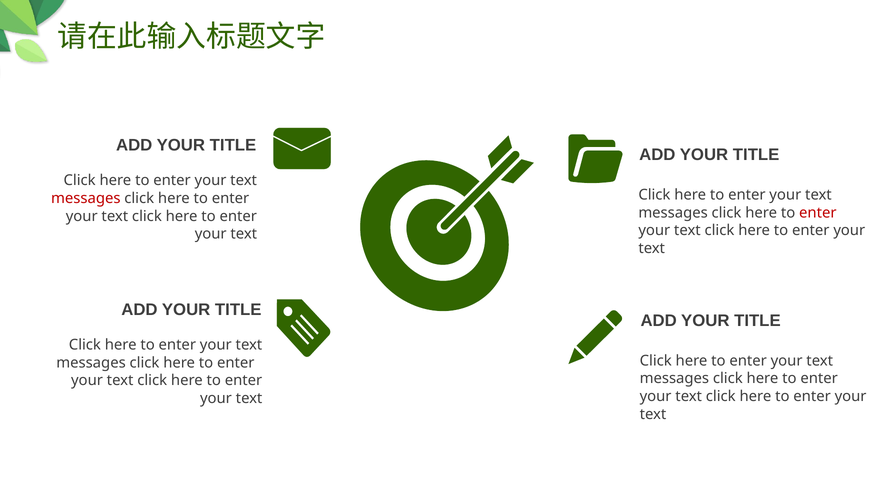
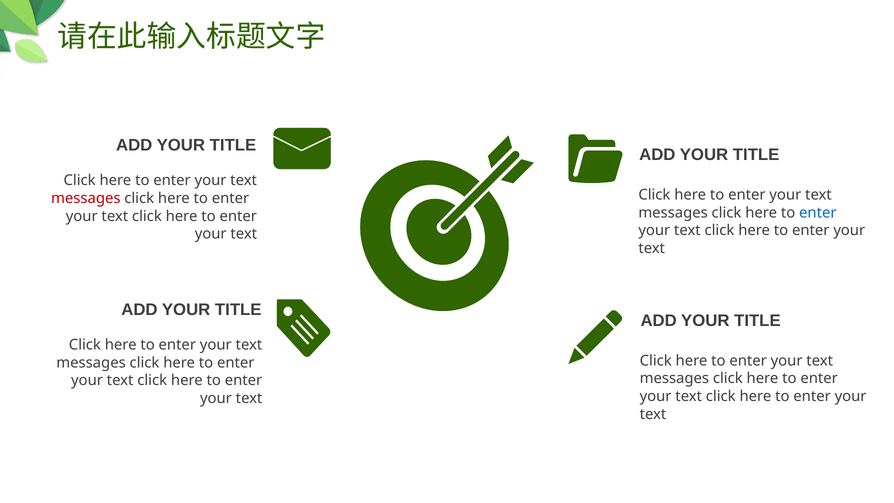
enter at (818, 213) colour: red -> blue
